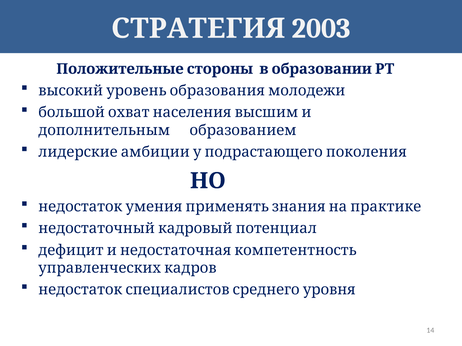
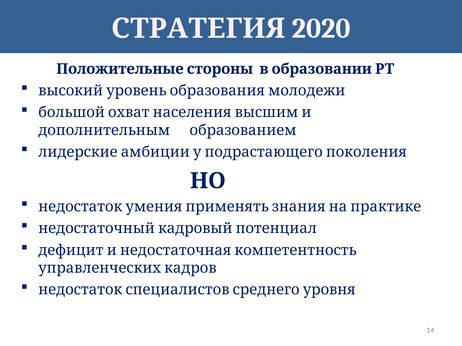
2003: 2003 -> 2020
